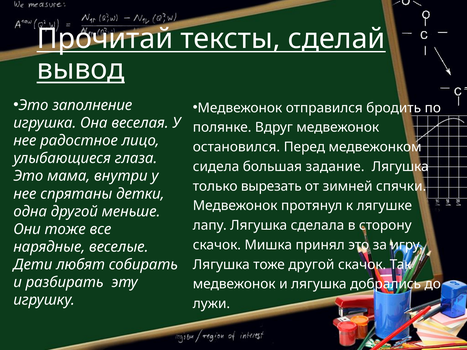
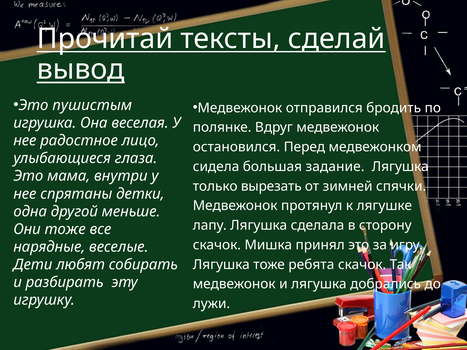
заполнение: заполнение -> пушистым
тоже другой: другой -> ребята
